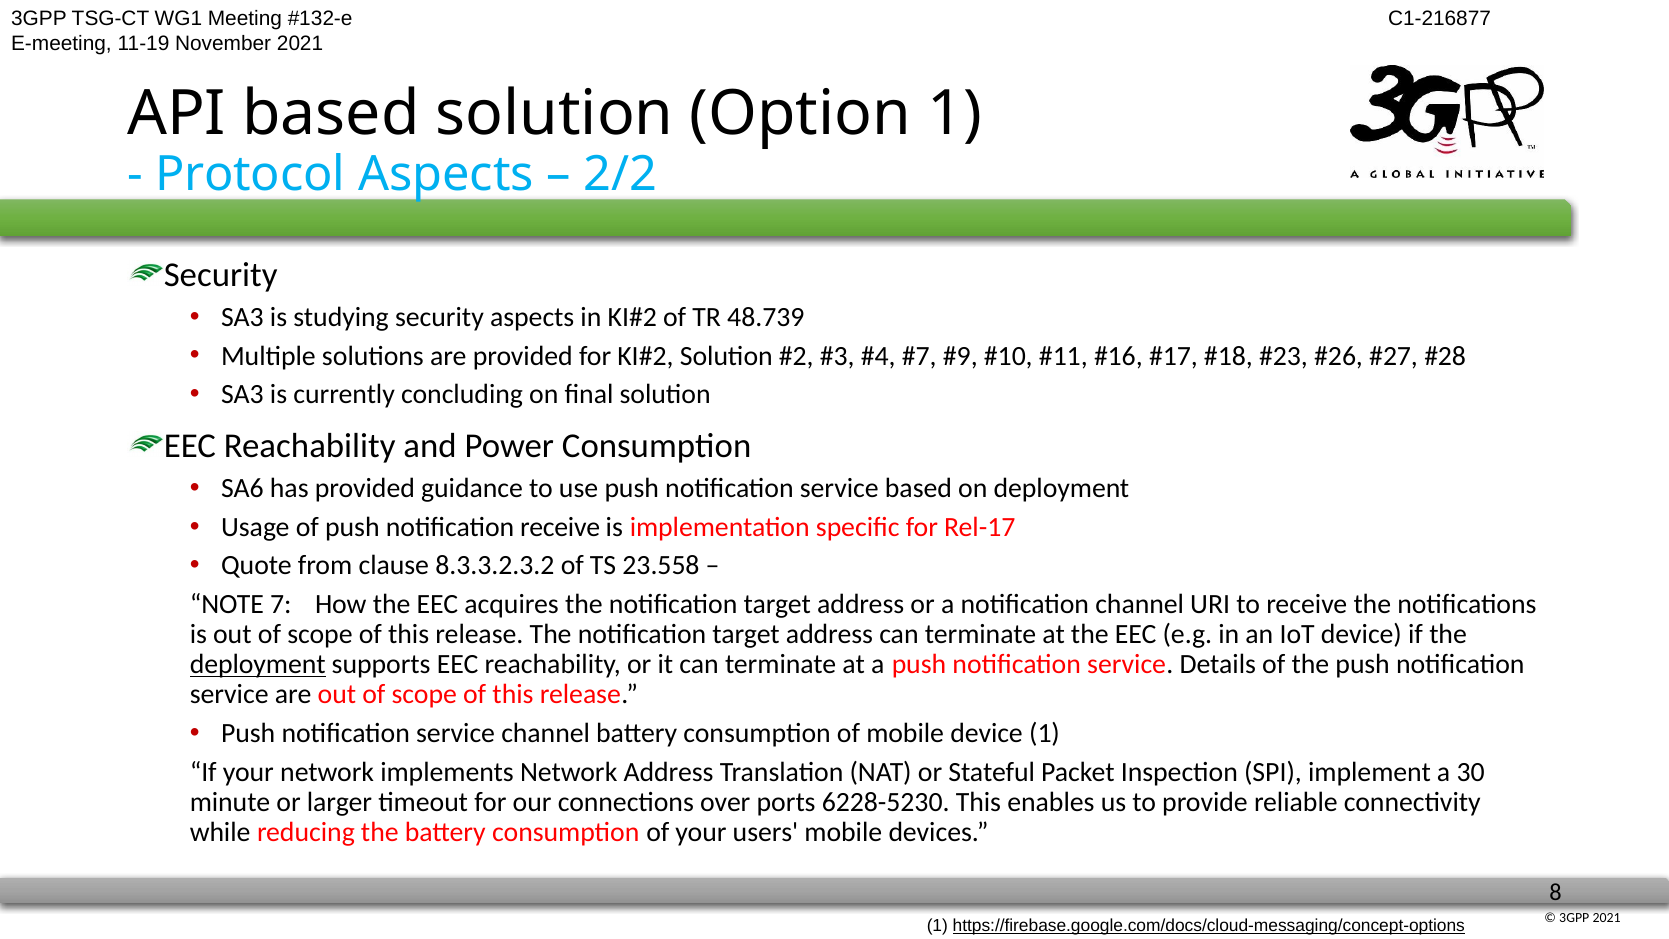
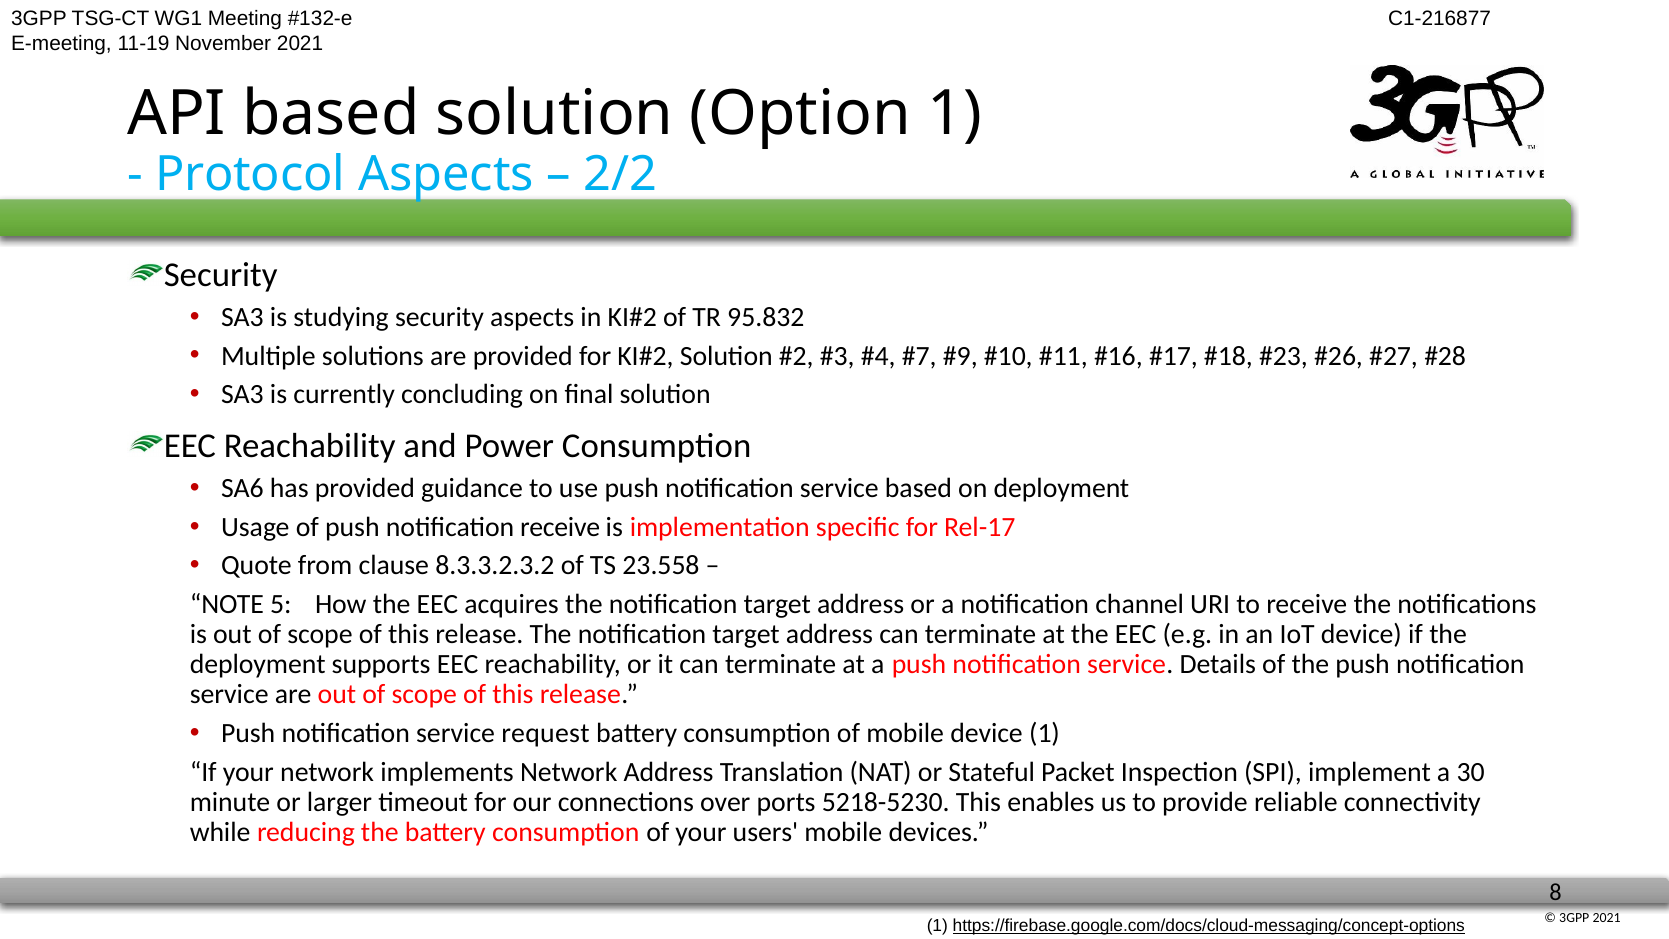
48.739: 48.739 -> 95.832
7: 7 -> 5
deployment at (258, 664) underline: present -> none
service channel: channel -> request
6228-5230: 6228-5230 -> 5218-5230
